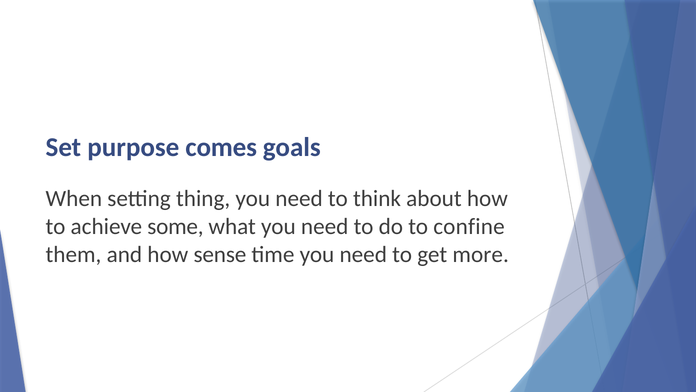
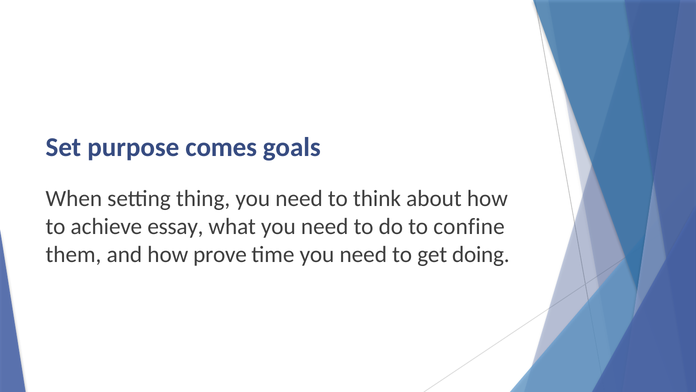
some: some -> essay
sense: sense -> prove
more: more -> doing
